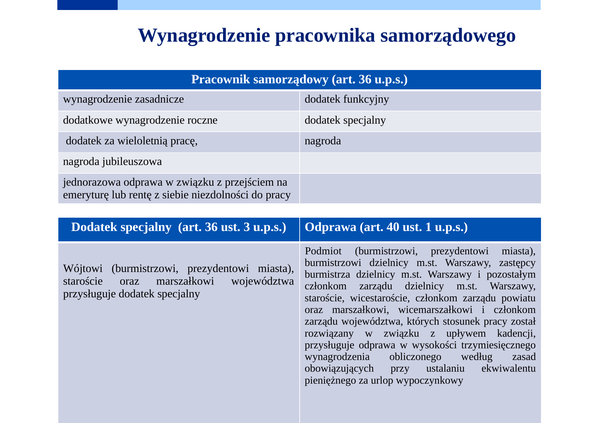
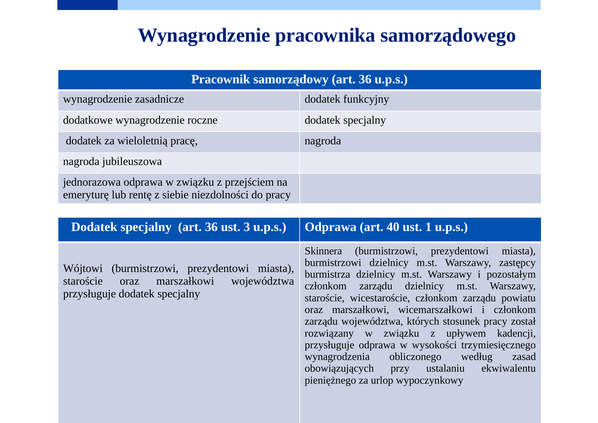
Podmiot: Podmiot -> Skinnera
